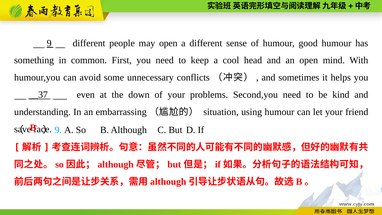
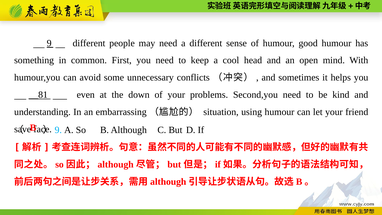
may open: open -> need
__37: __37 -> __81
